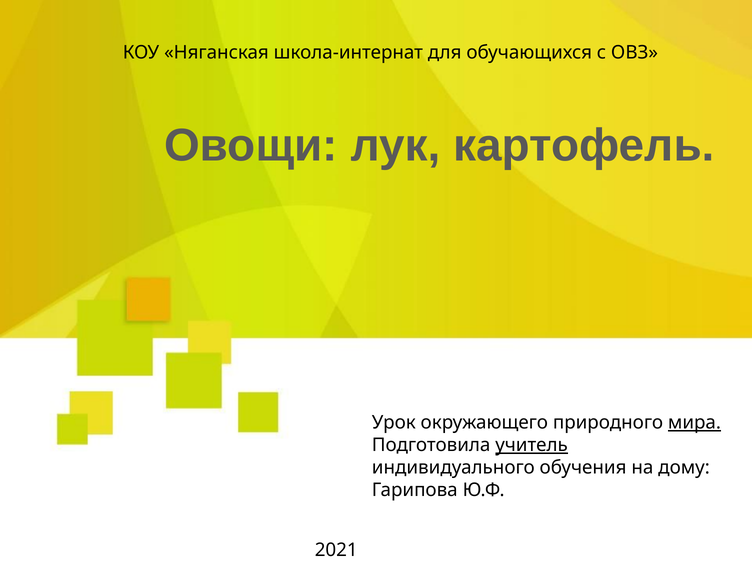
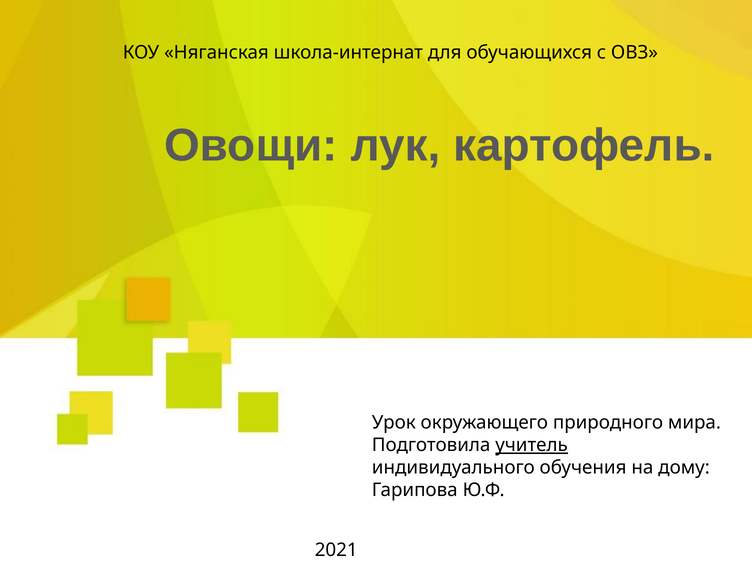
мира underline: present -> none
